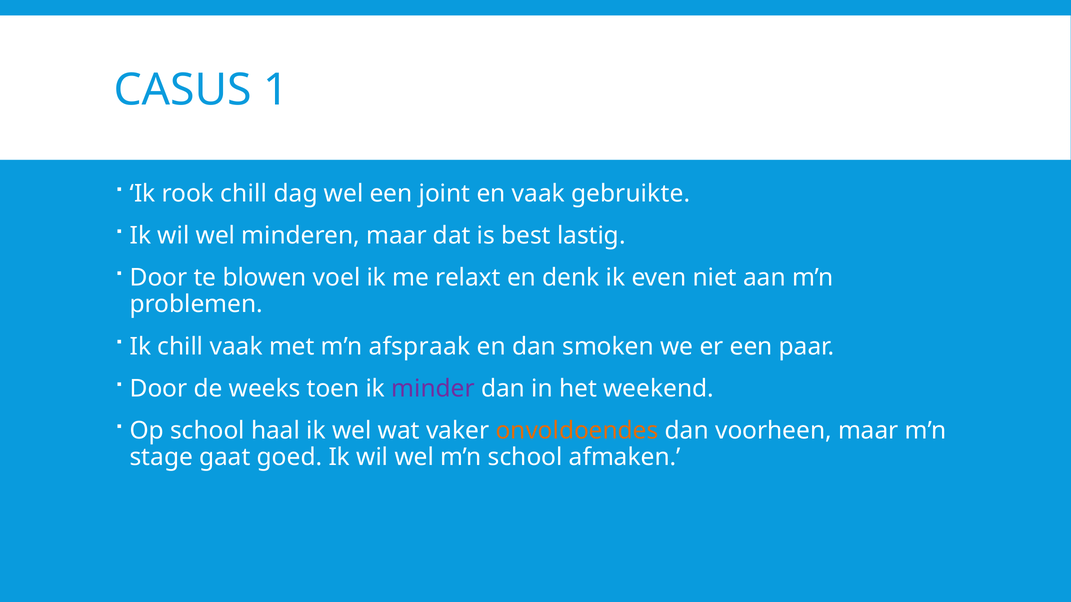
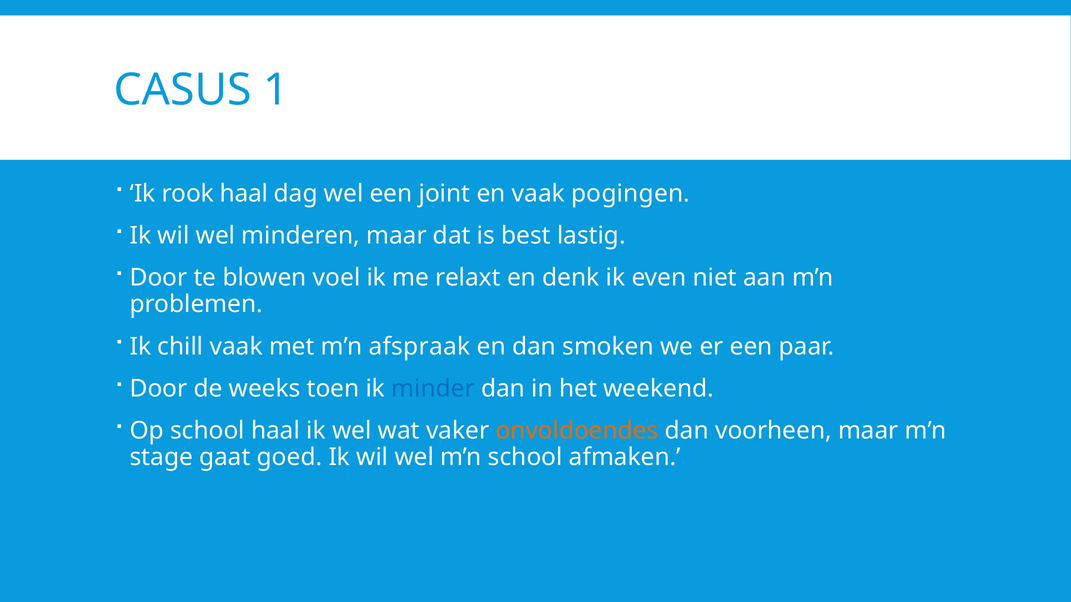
rook chill: chill -> haal
gebruikte: gebruikte -> pogingen
minder colour: purple -> blue
